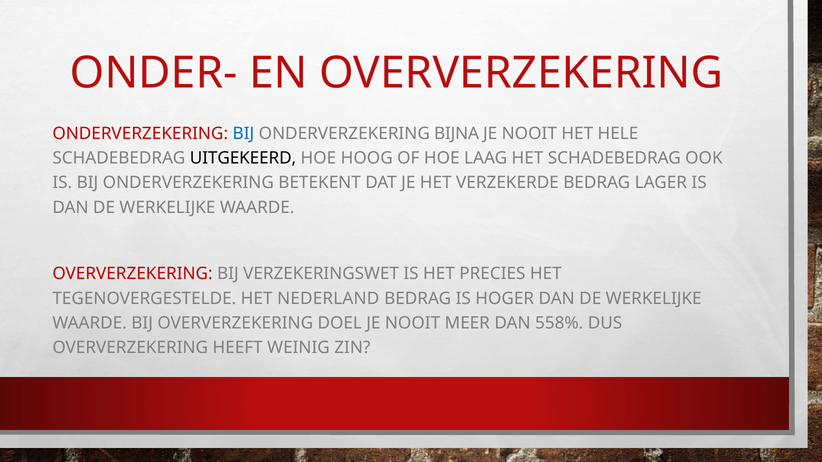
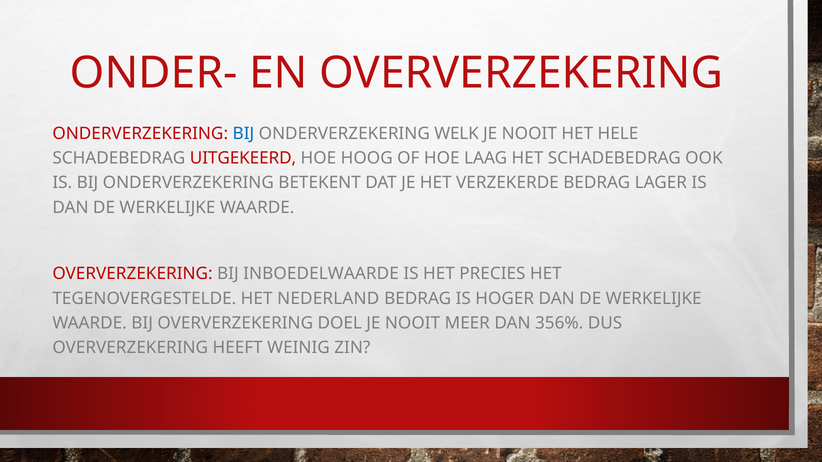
BIJNA: BIJNA -> WELK
UITGEKEERD colour: black -> red
VERZEKERINGSWET: VERZEKERINGSWET -> INBOEDELWAARDE
558%: 558% -> 356%
